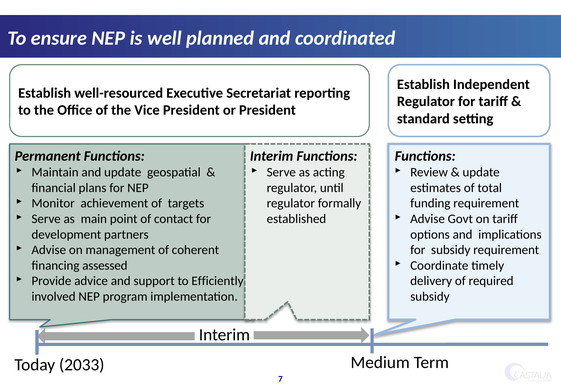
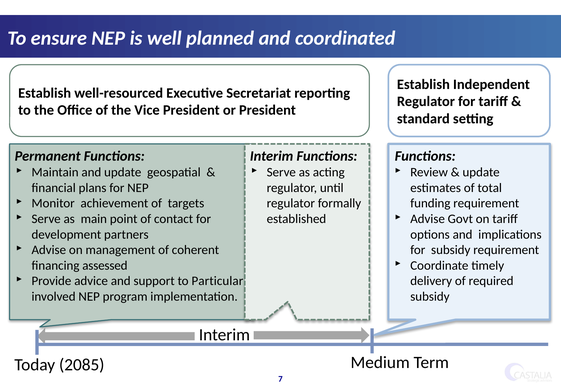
Efficiently: Efficiently -> Particular
2033: 2033 -> 2085
